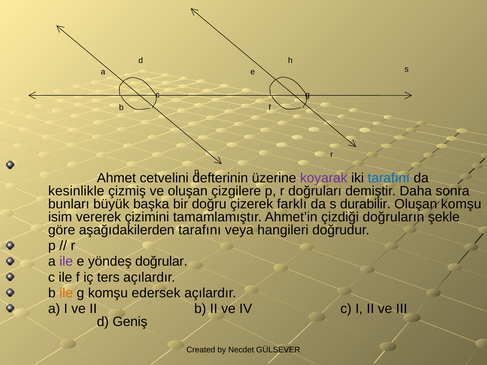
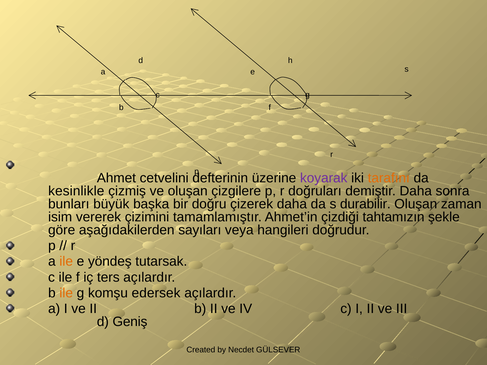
tarafını at (389, 178) colour: blue -> orange
çizerek farklı: farklı -> daha
Oluşan komşu: komşu -> zaman
doğruların: doğruların -> tahtamızın
aşağıdakilerden tarafını: tarafını -> sayıları
ile at (66, 262) colour: purple -> orange
doğrular: doğrular -> tutarsak
